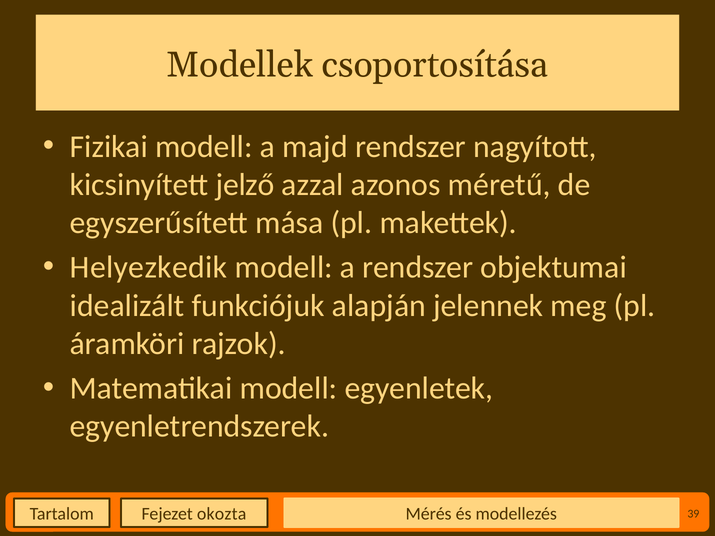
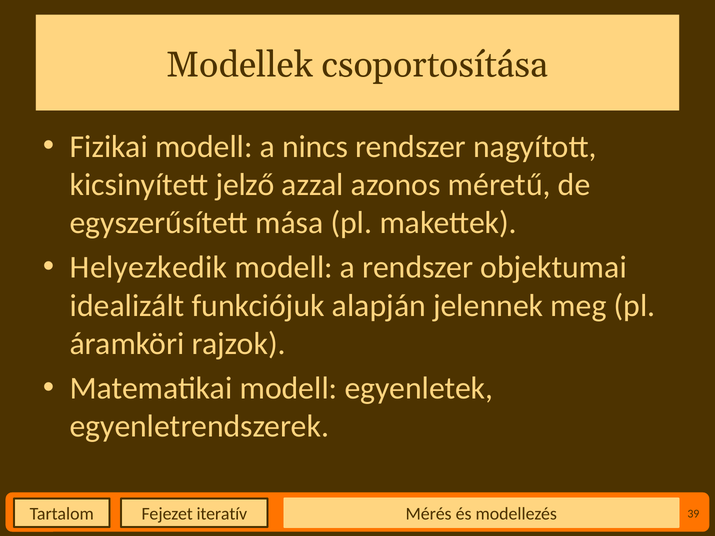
majd: majd -> nincs
okozta: okozta -> iteratív
